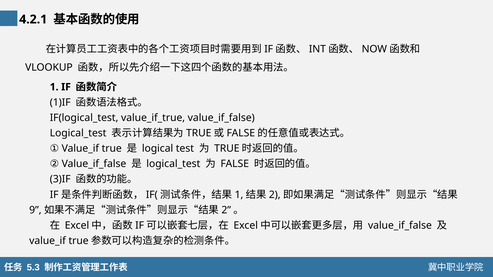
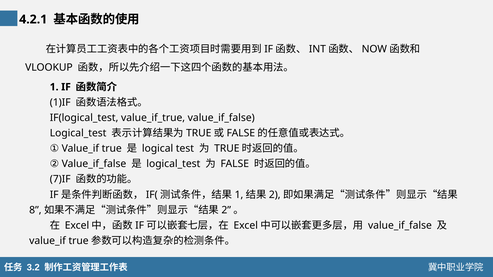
3)IF: 3)IF -> 7)IF
9: 9 -> 8
5.3: 5.3 -> 3.2
